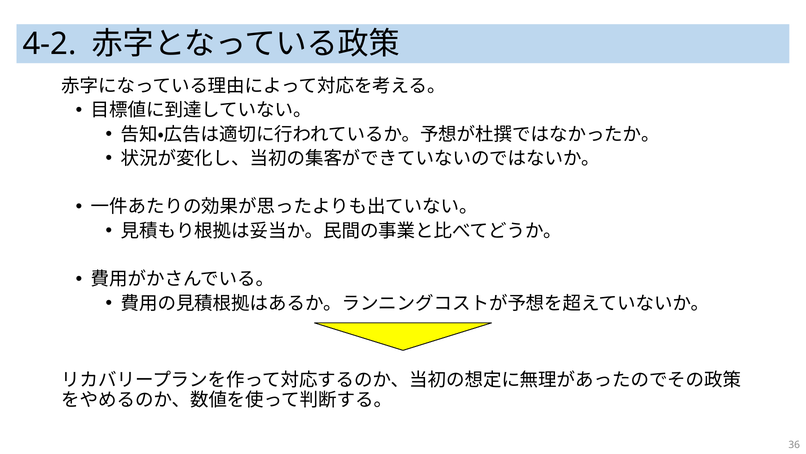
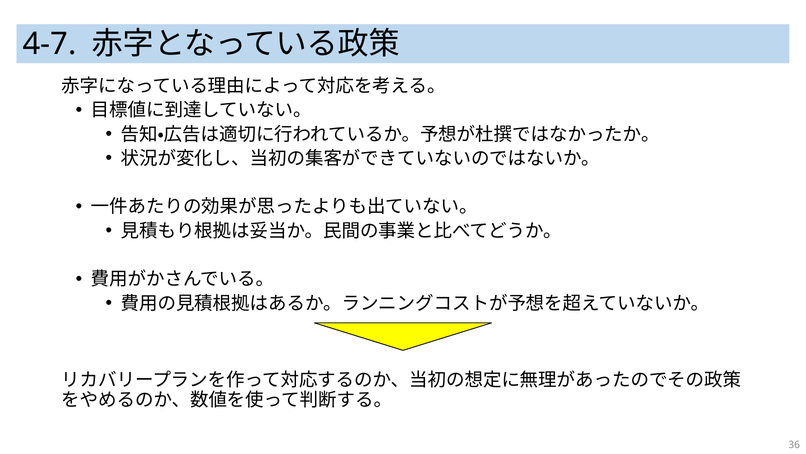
4-2: 4-2 -> 4-7
